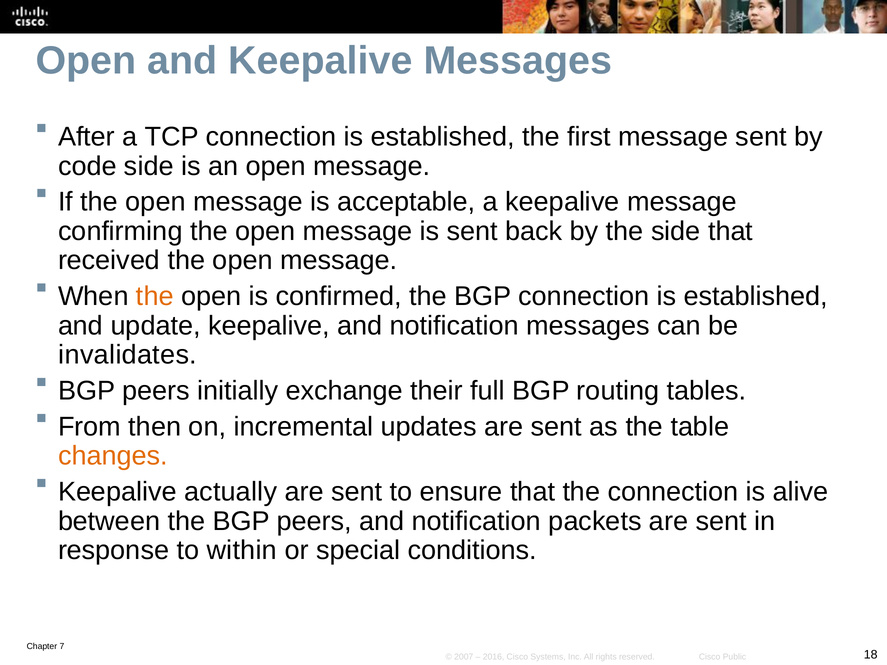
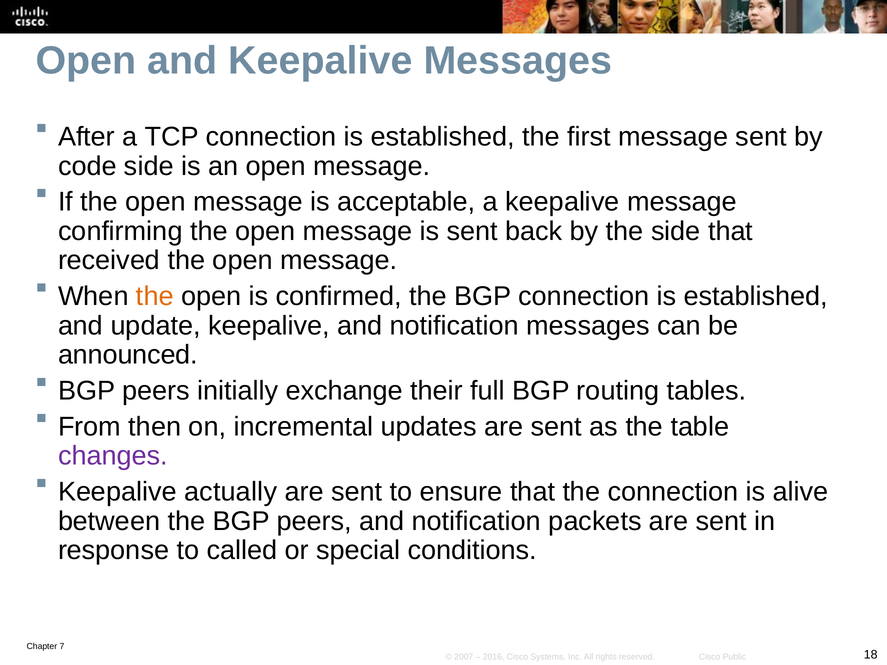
invalidates: invalidates -> announced
changes colour: orange -> purple
within: within -> called
